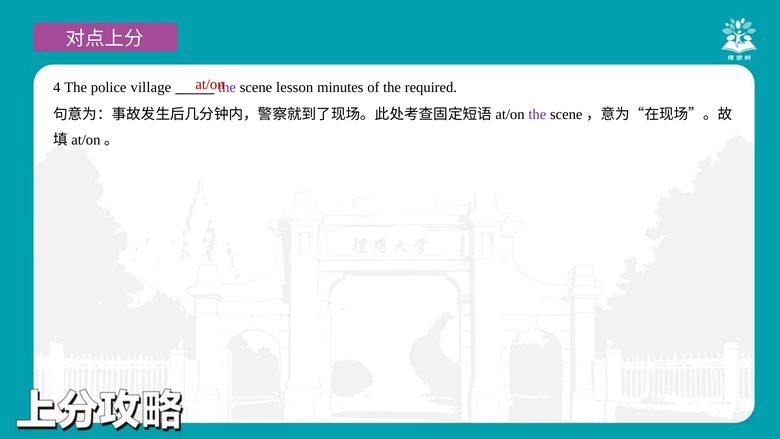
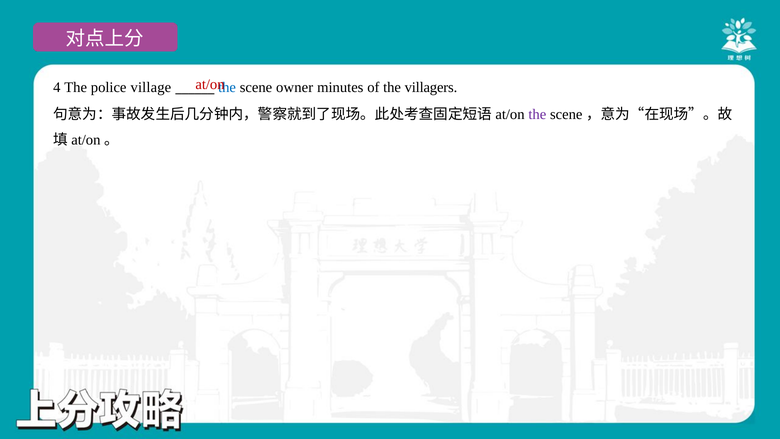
the at (227, 87) colour: purple -> blue
lesson: lesson -> owner
required: required -> villagers
